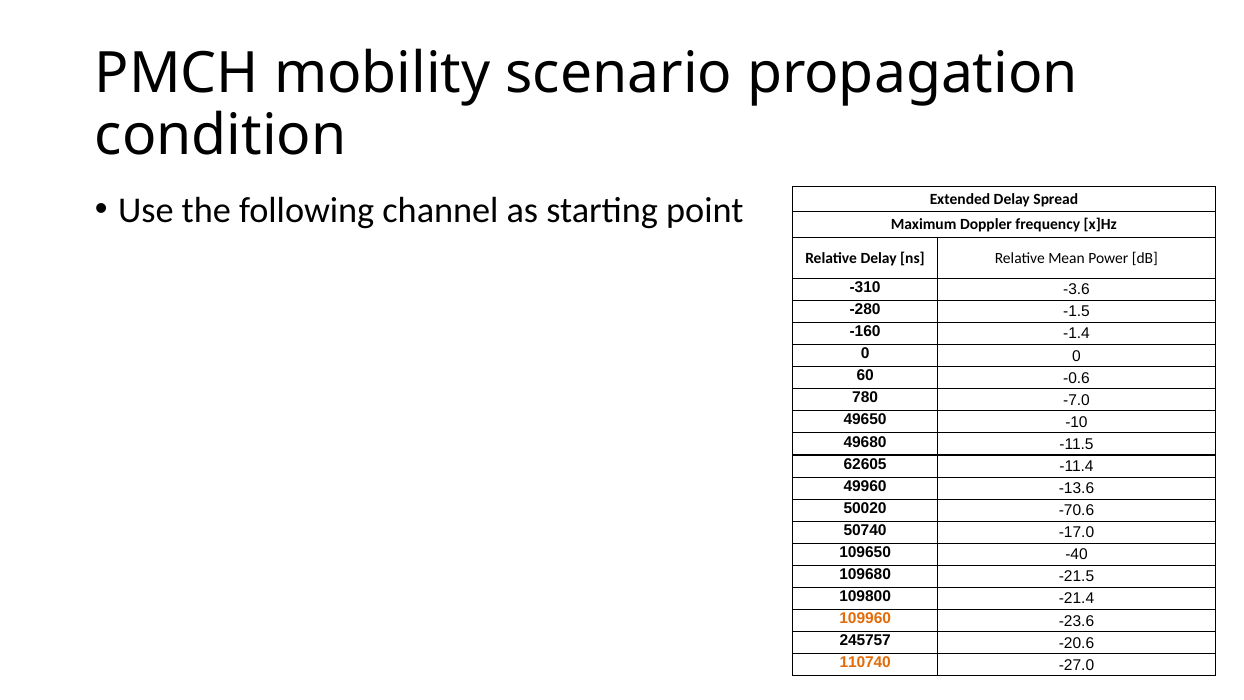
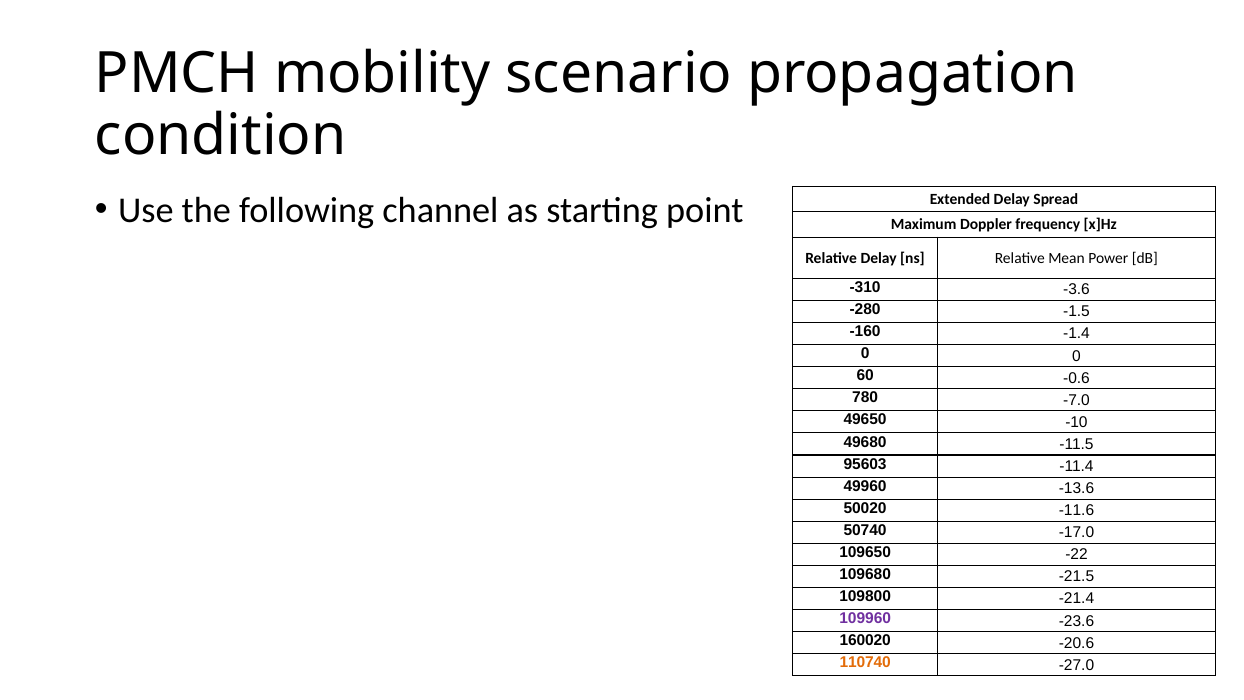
62605: 62605 -> 95603
-70.6: -70.6 -> -11.6
-40: -40 -> -22
109960 colour: orange -> purple
245757: 245757 -> 160020
